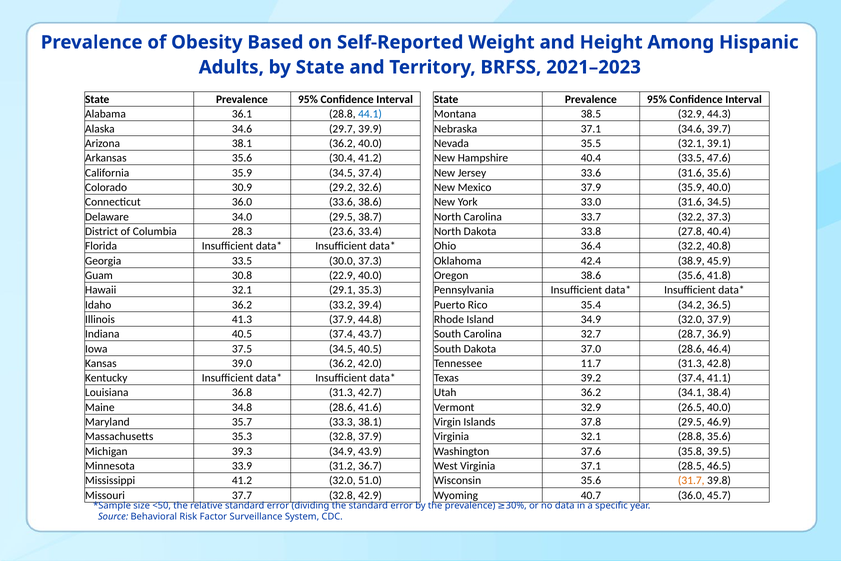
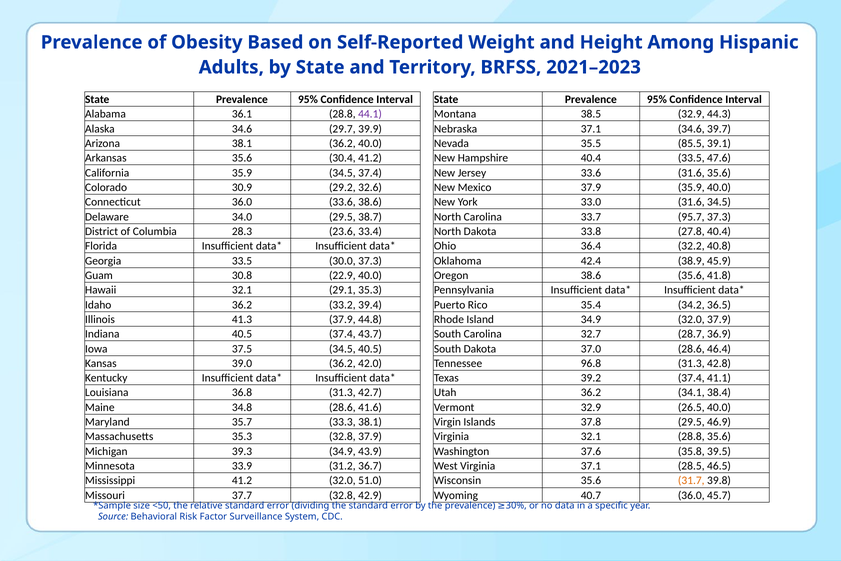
44.1 colour: blue -> purple
35.5 32.1: 32.1 -> 85.5
33.7 32.2: 32.2 -> 95.7
11.7: 11.7 -> 96.8
